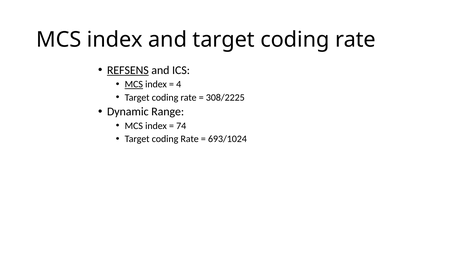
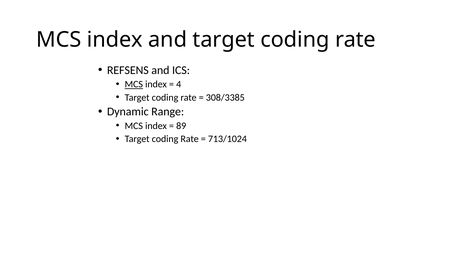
REFSENS underline: present -> none
308/2225: 308/2225 -> 308/3385
74: 74 -> 89
693/1024: 693/1024 -> 713/1024
